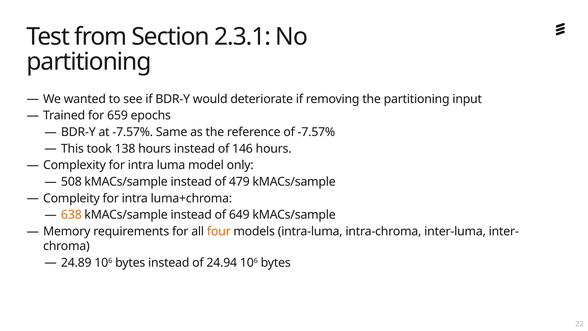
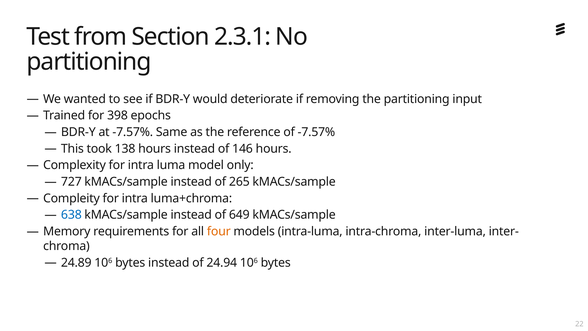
659: 659 -> 398
508: 508 -> 727
479: 479 -> 265
638 colour: orange -> blue
